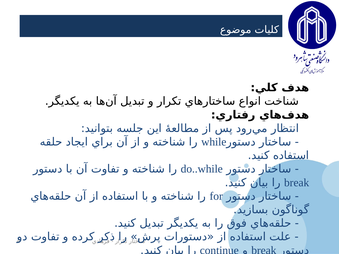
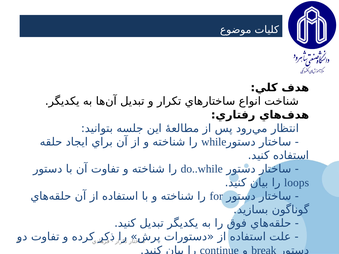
break at (297, 183): break -> loops
